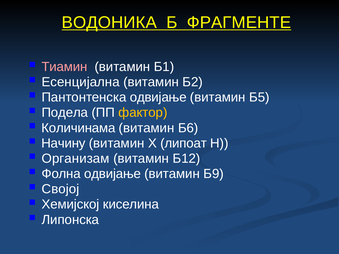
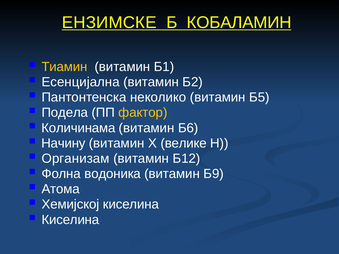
ВОДОНИКА: ВОДОНИКА -> ЕНЗИМСКЕ
ФРAГМЕНТЕ: ФРAГМЕНТЕ -> КОБАЛАМИН
Тиамин colour: pink -> yellow
Пантонтенска одвијање: одвијање -> неколико
липоат: липоат -> велике
Фолна одвијање: одвијање -> водоника
Својој: Својој -> Атома
Липонска at (70, 220): Липонска -> Киселина
